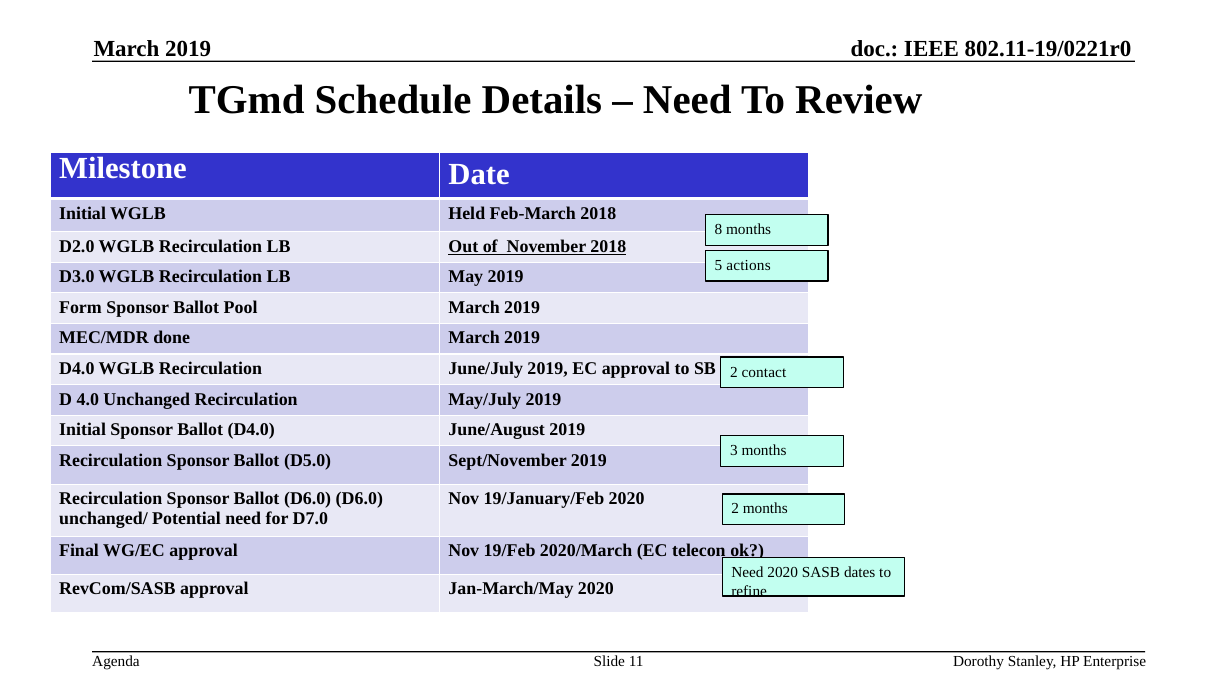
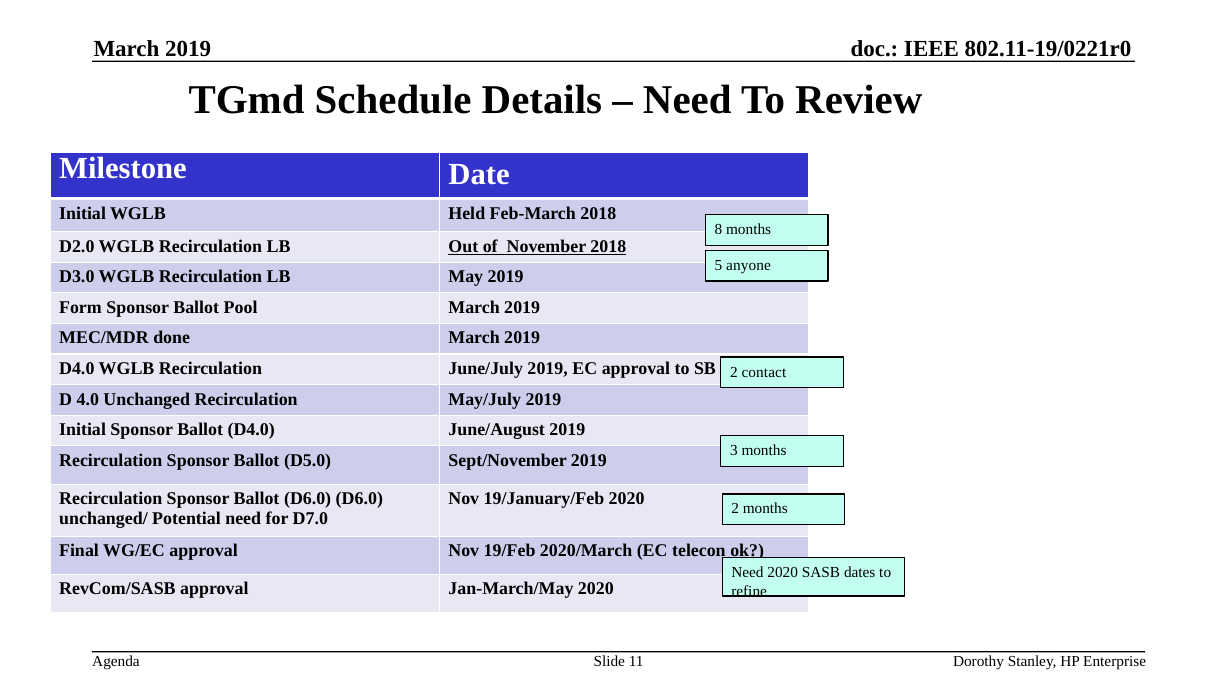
actions: actions -> anyone
